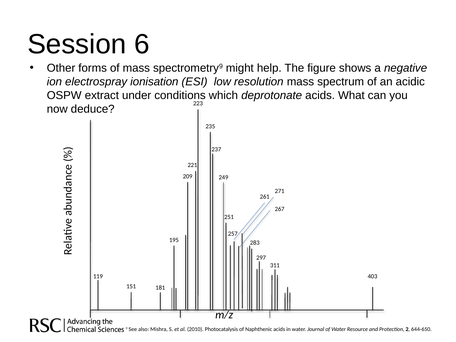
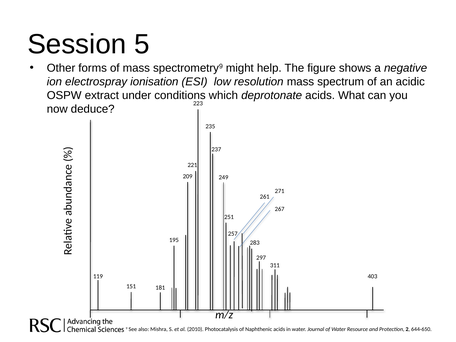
6: 6 -> 5
